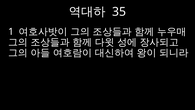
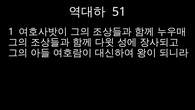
35: 35 -> 51
